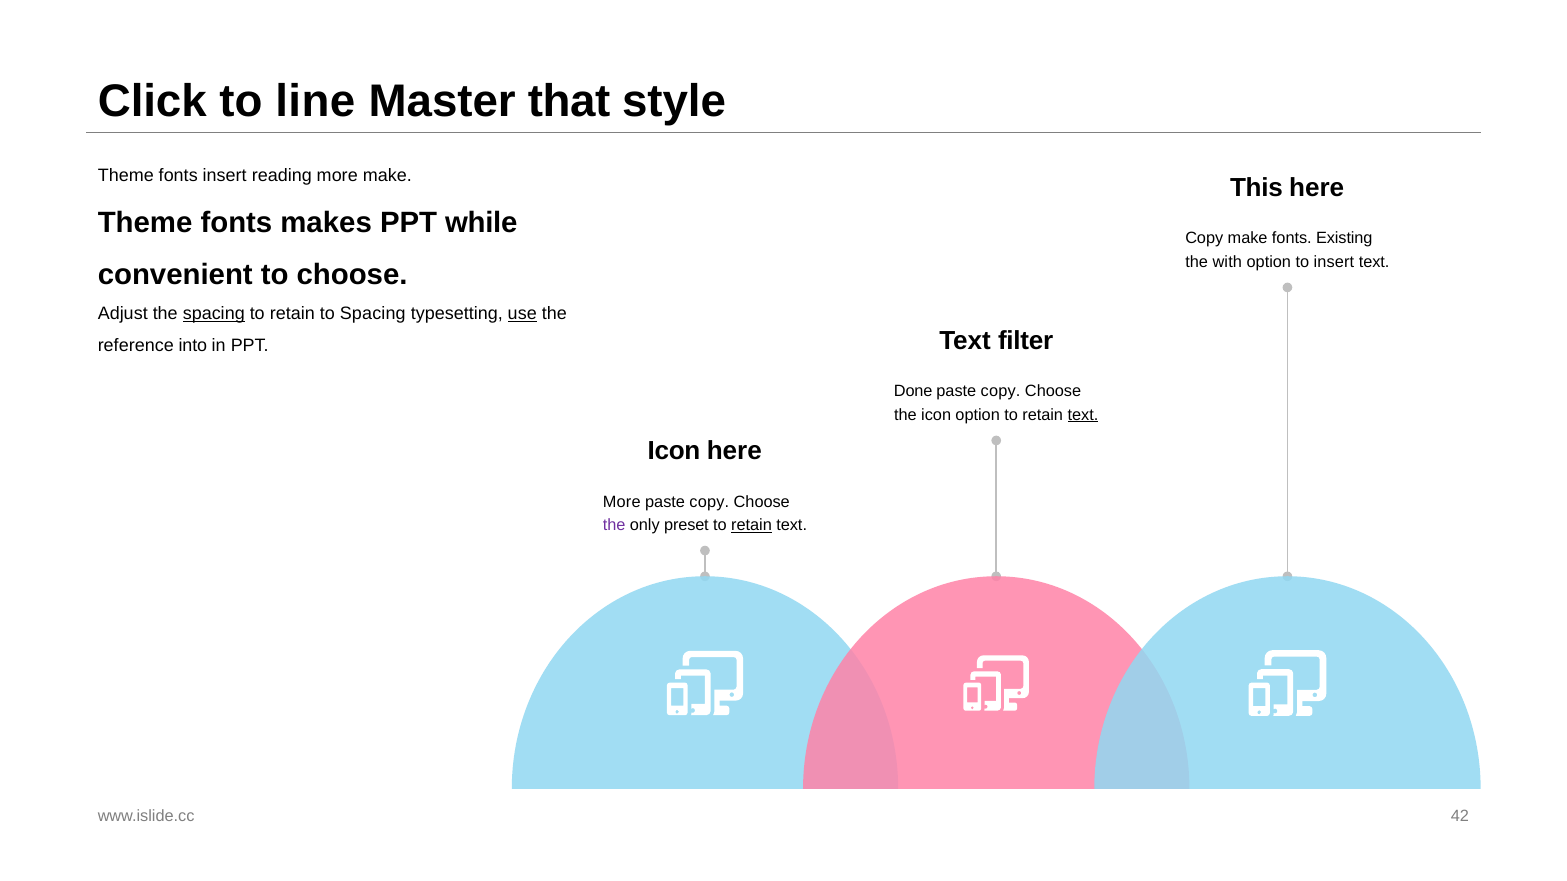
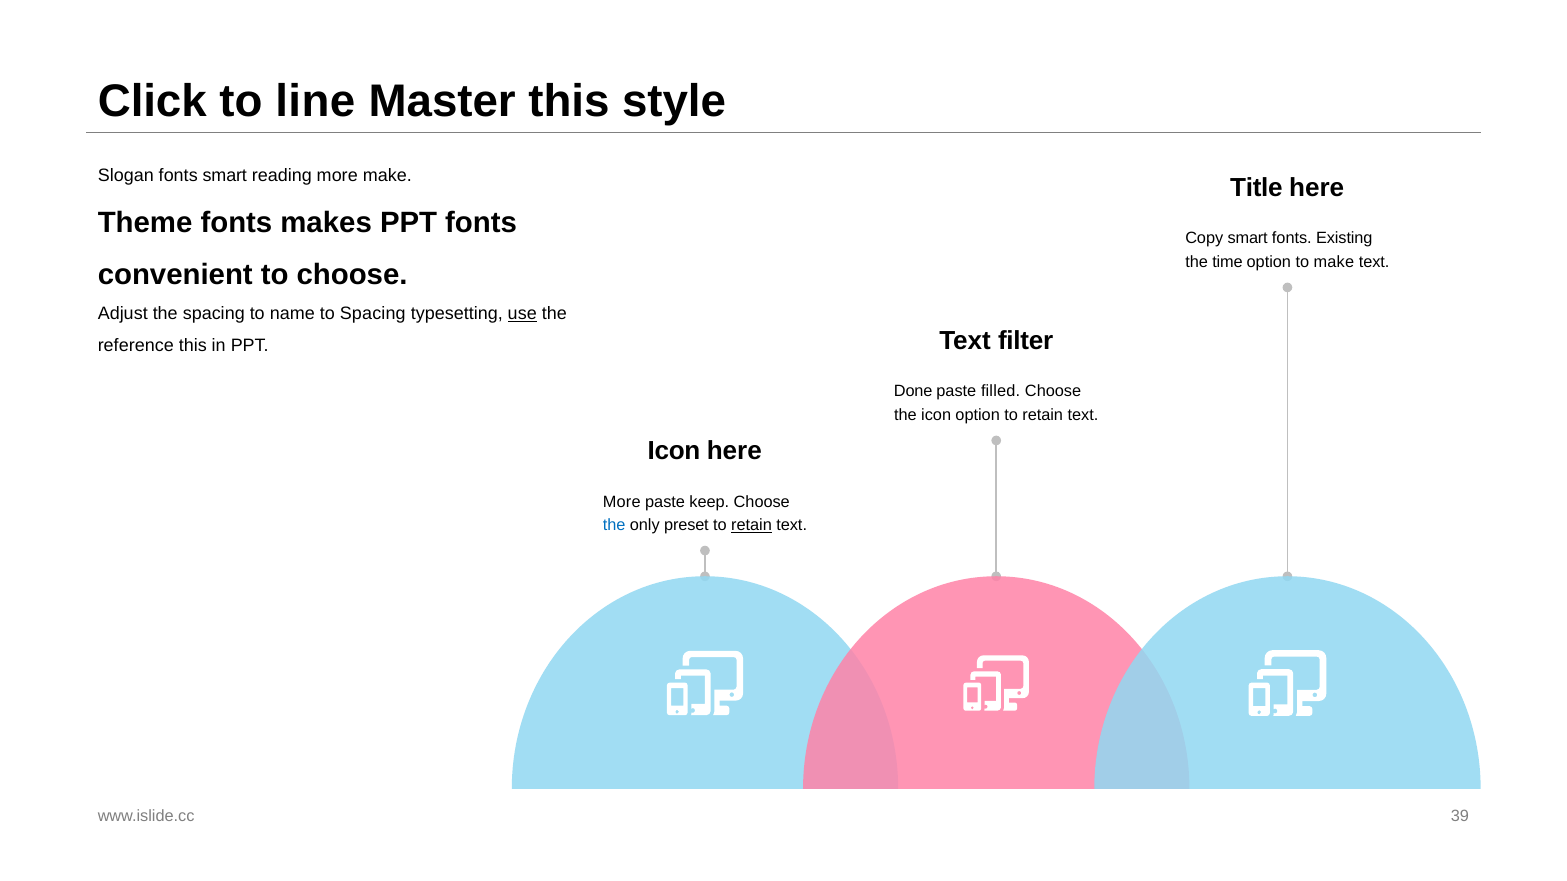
Master that: that -> this
Theme at (126, 176): Theme -> Slogan
fonts insert: insert -> smart
This: This -> Title
PPT while: while -> fonts
Copy make: make -> smart
with: with -> time
to insert: insert -> make
spacing at (214, 314) underline: present -> none
retain at (292, 314): retain -> name
reference into: into -> this
copy at (1001, 392): copy -> filled
text at (1083, 415) underline: present -> none
copy at (709, 502): copy -> keep
the at (614, 525) colour: purple -> blue
42: 42 -> 39
